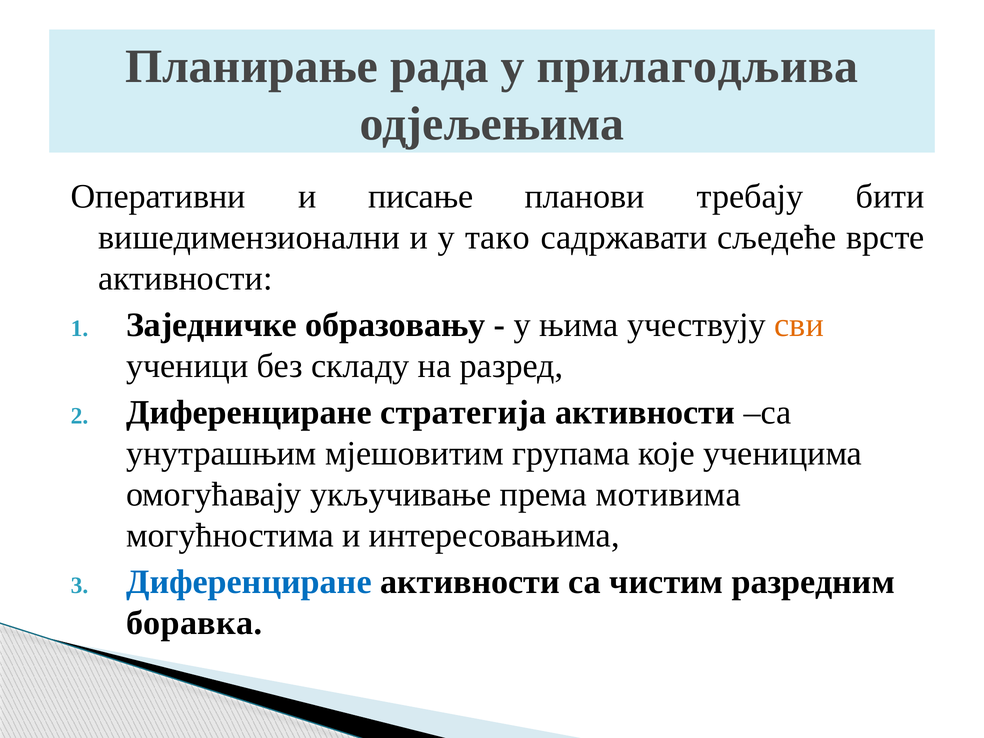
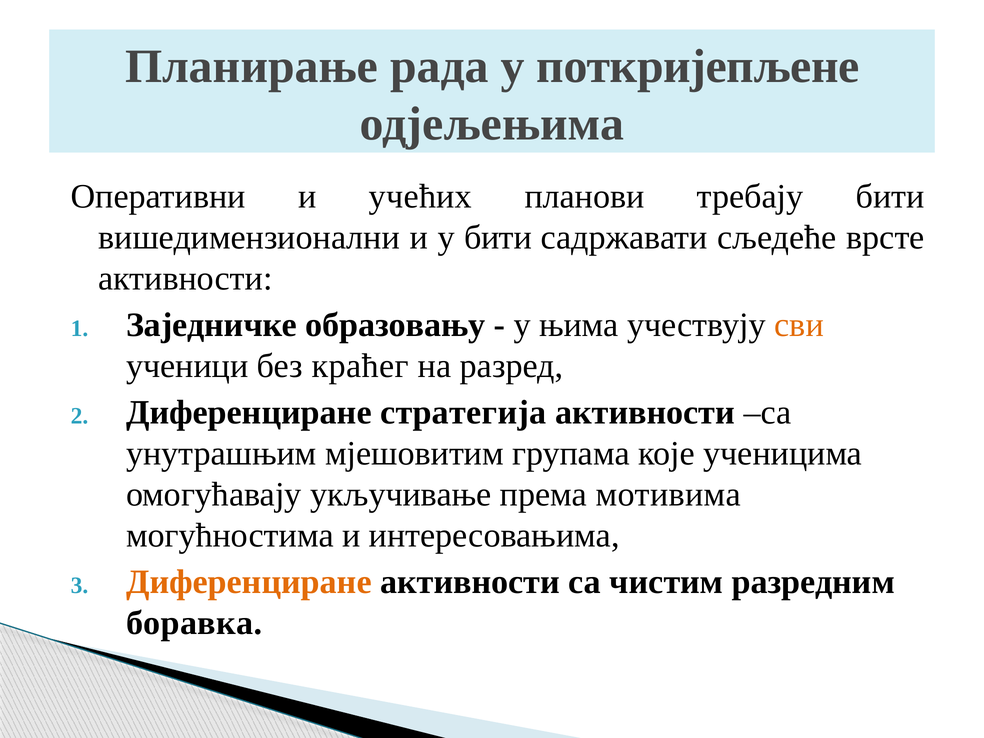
прилагодљива: прилагодљива -> поткријепљене
писање: писање -> учећих
у тако: тако -> бити
складу: складу -> краћег
Диференциране at (249, 582) colour: blue -> orange
